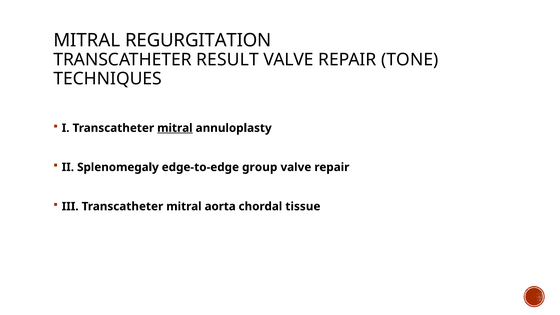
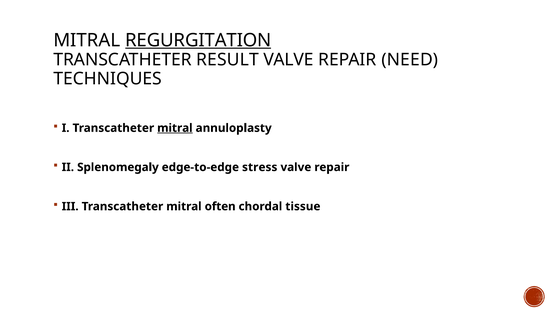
REGURGITATION underline: none -> present
TONE: TONE -> NEED
group: group -> stress
aorta: aorta -> often
